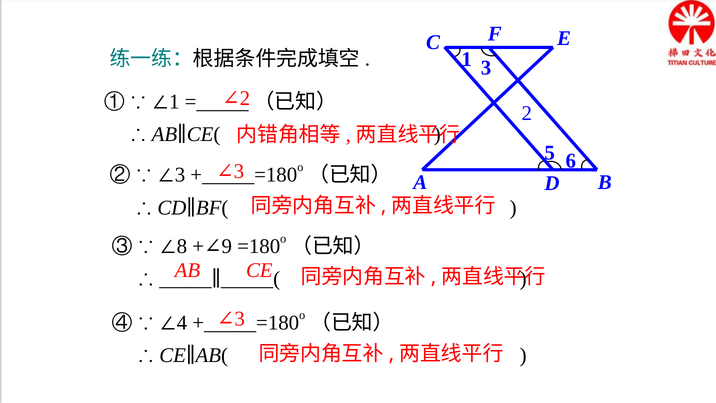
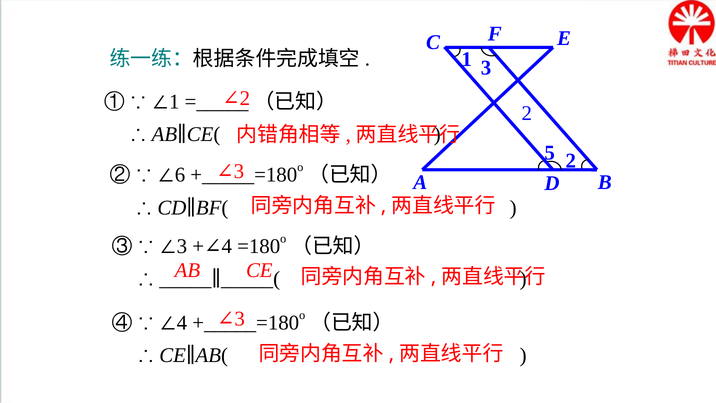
6 at (571, 161): 6 -> 2
3 at (180, 175): 3 -> 6
8 at (182, 246): 8 -> 3
9 at (227, 246): 9 -> 4
